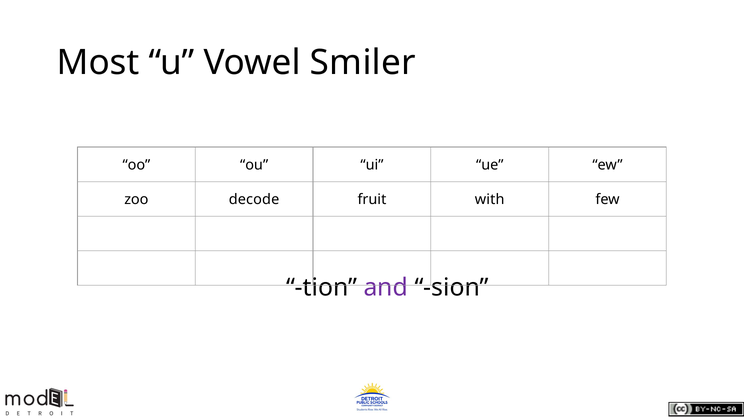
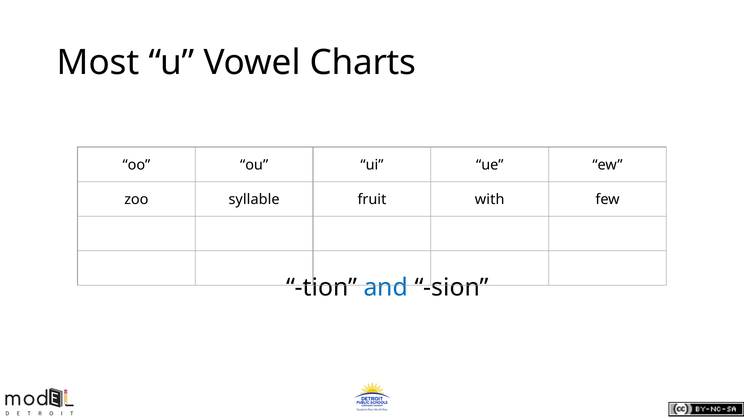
Smiler: Smiler -> Charts
decode: decode -> syllable
and colour: purple -> blue
